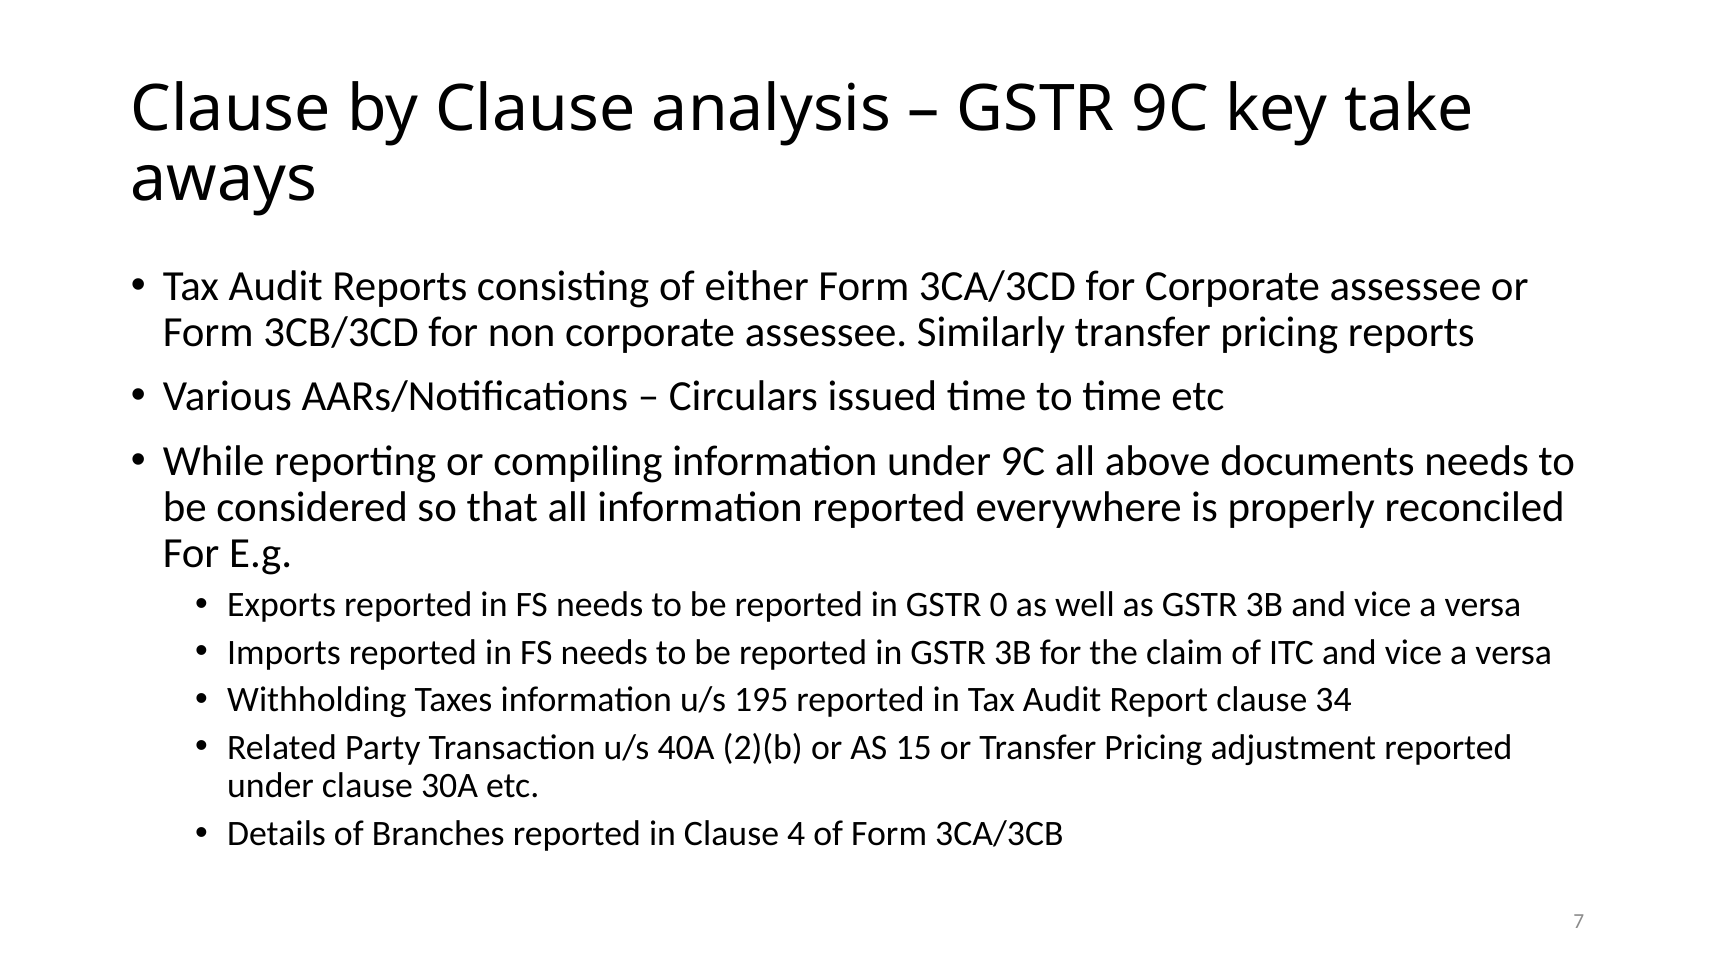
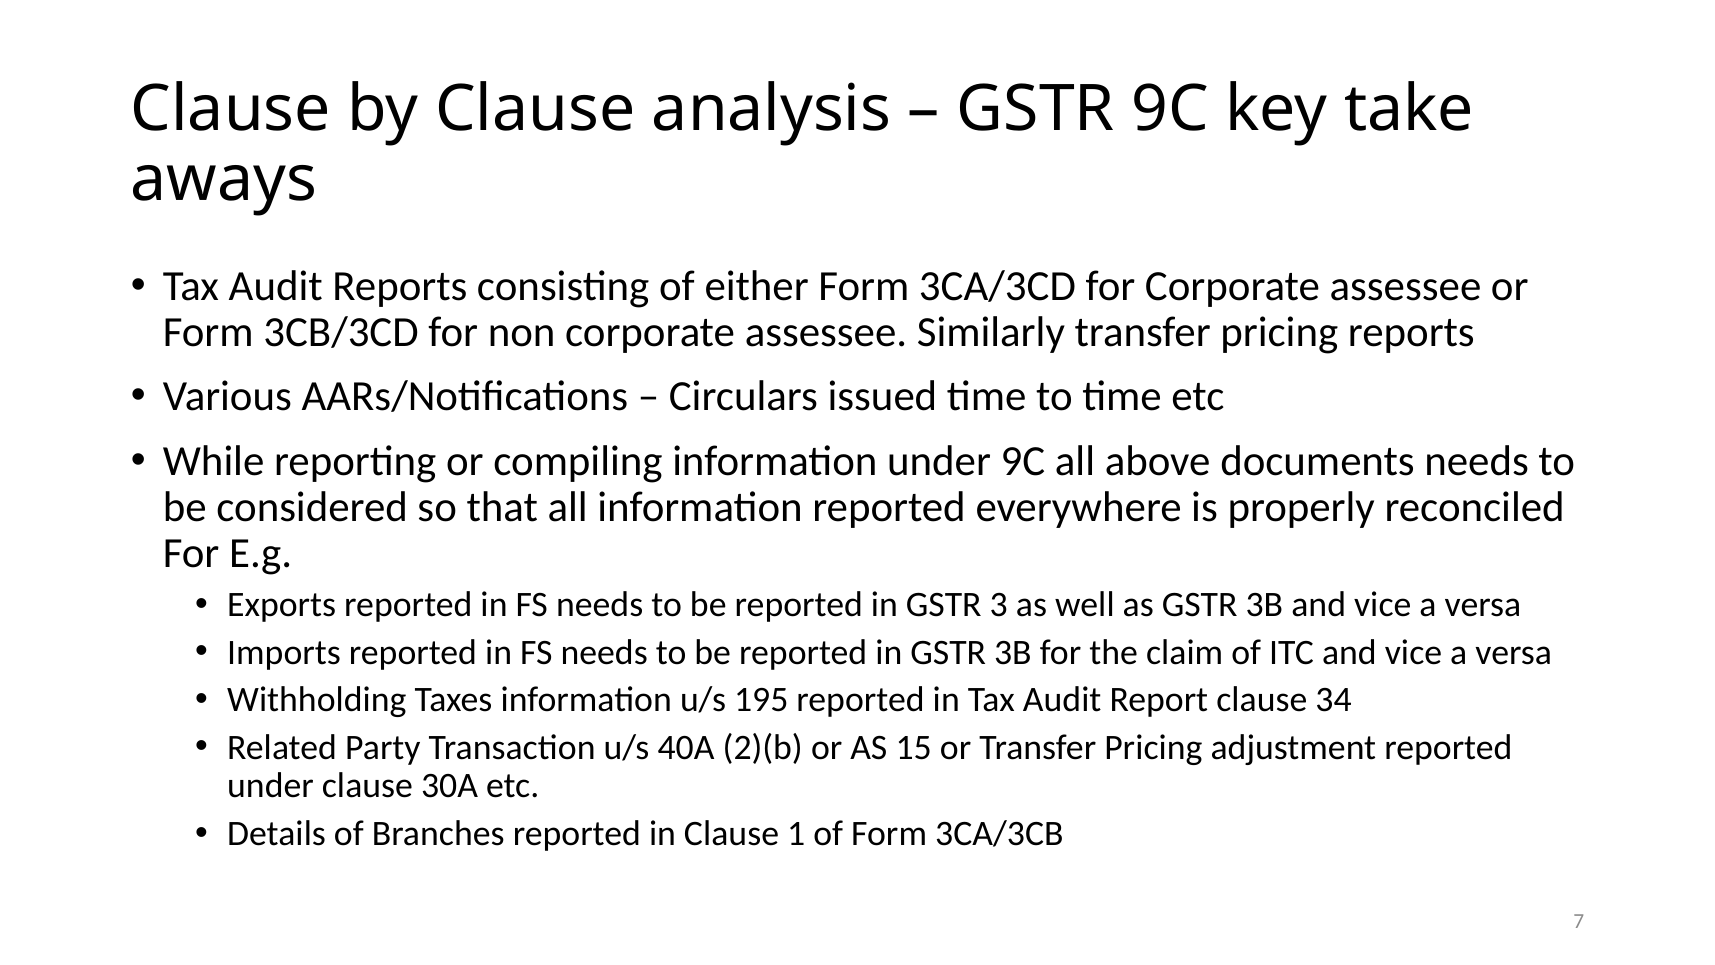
0: 0 -> 3
4: 4 -> 1
